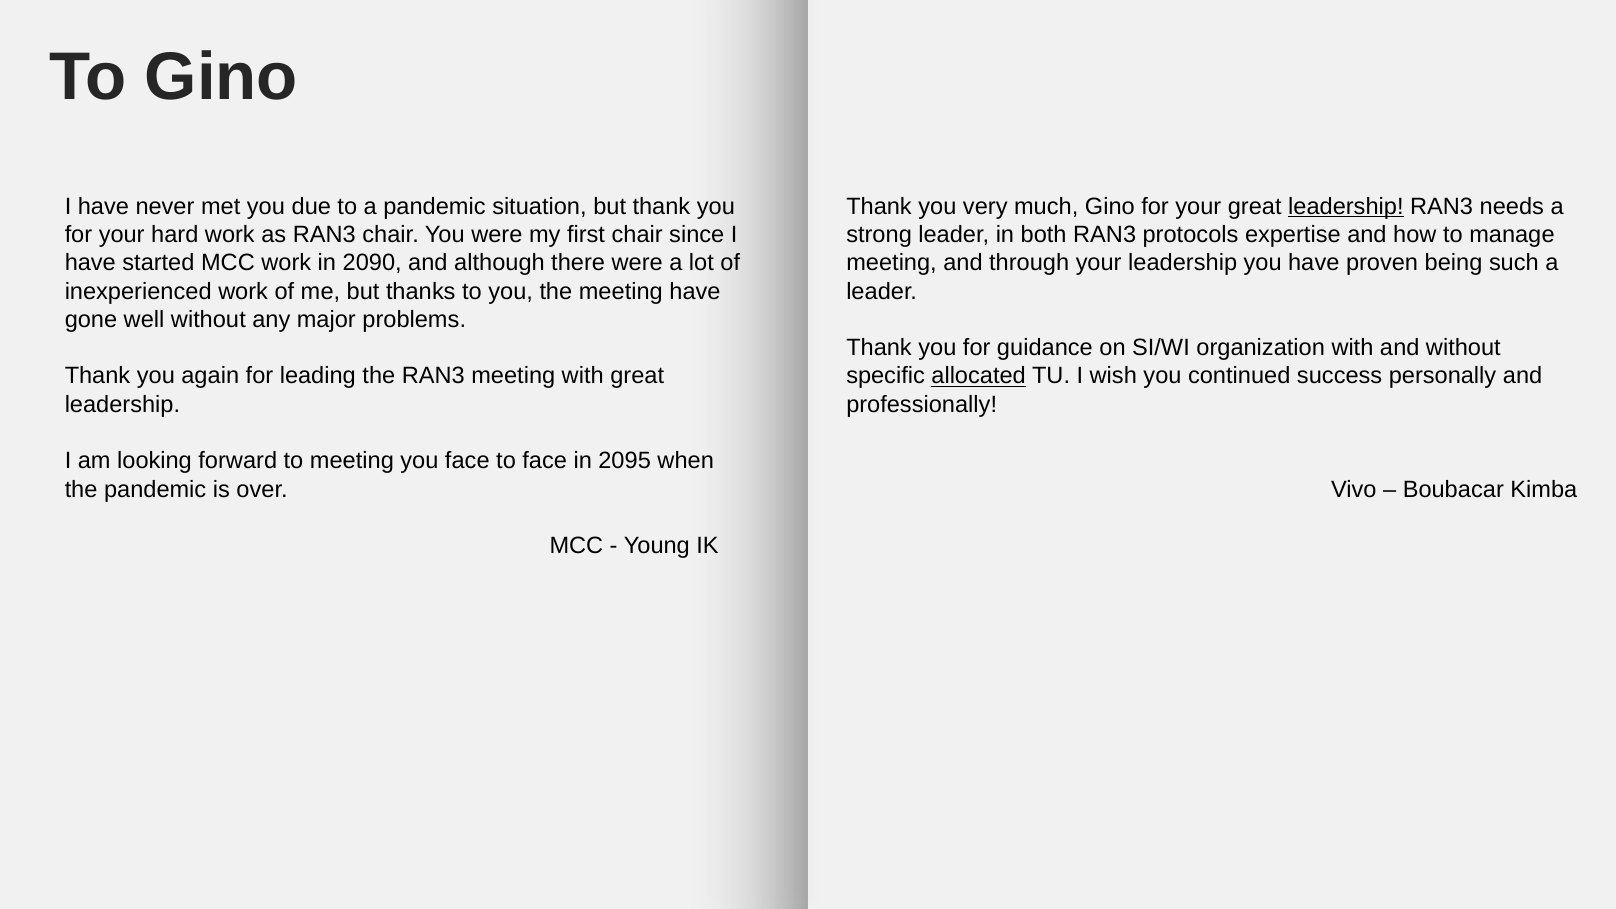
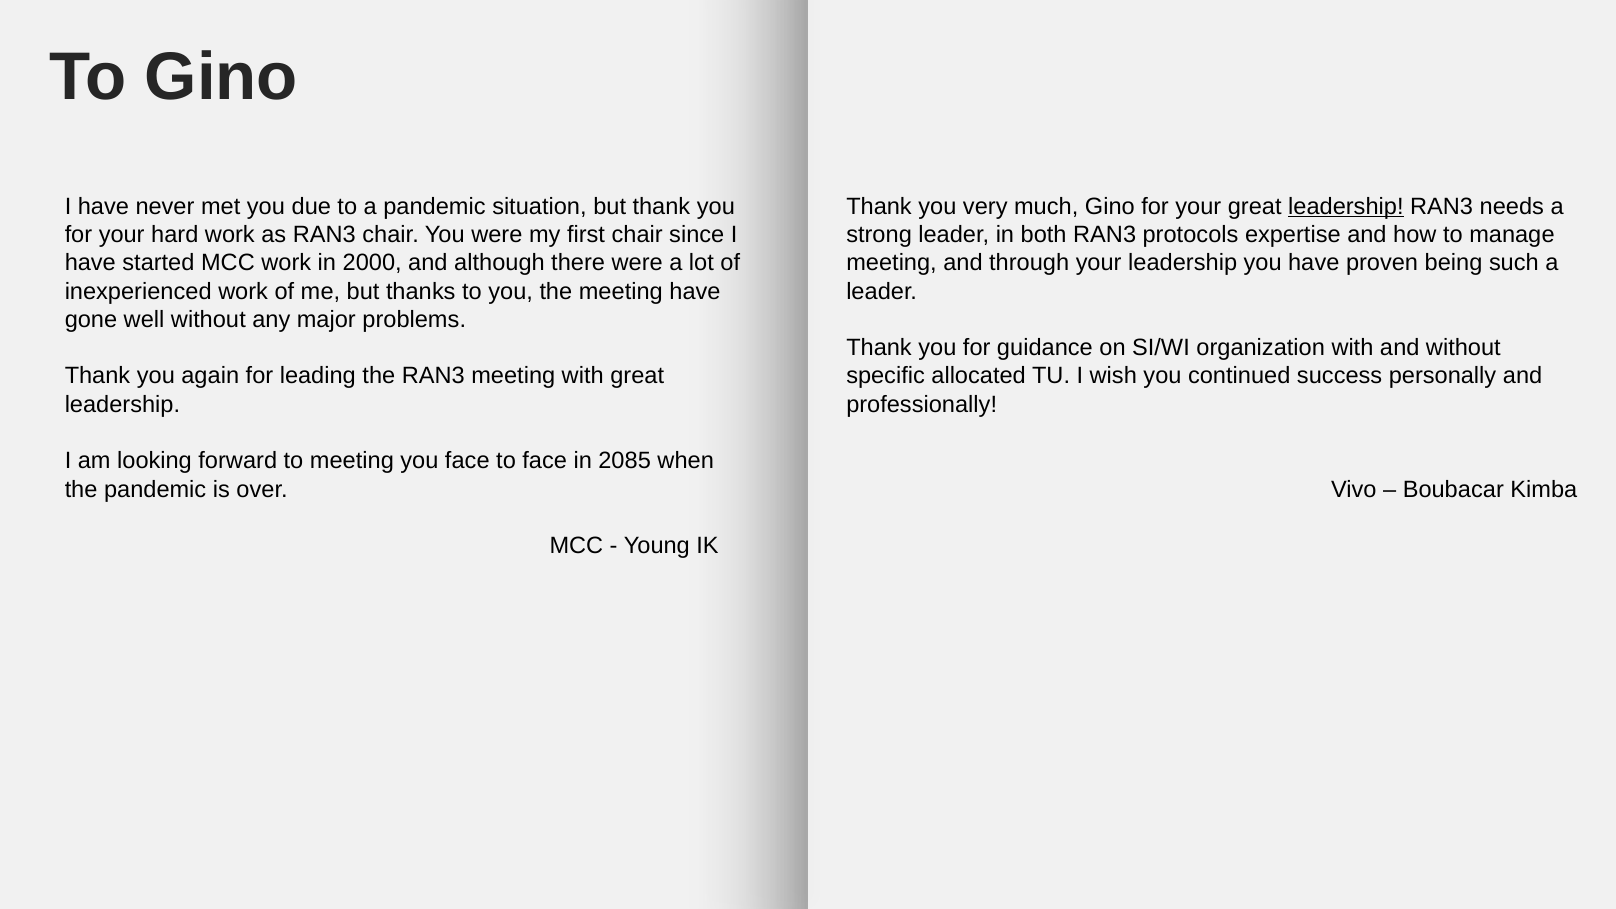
2090: 2090 -> 2000
allocated underline: present -> none
2095: 2095 -> 2085
